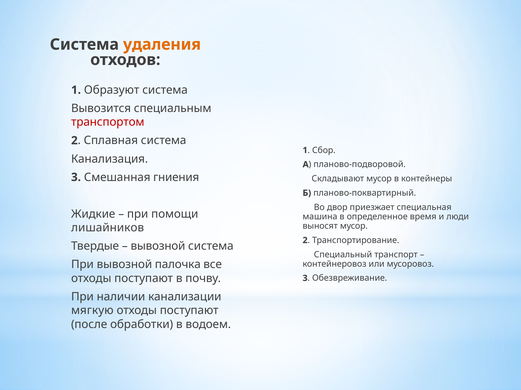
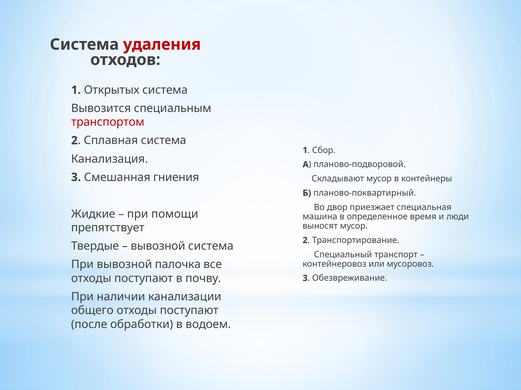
удаления colour: orange -> red
Образуют: Образуют -> Открытых
лишайников: лишайников -> препятствует
мягкую: мягкую -> общего
